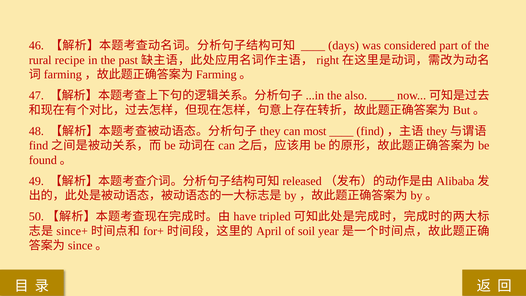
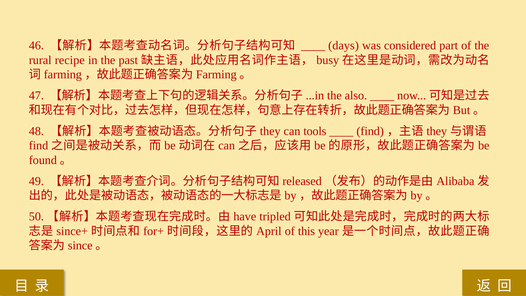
right: right -> busy
most: most -> tools
soil: soil -> this
